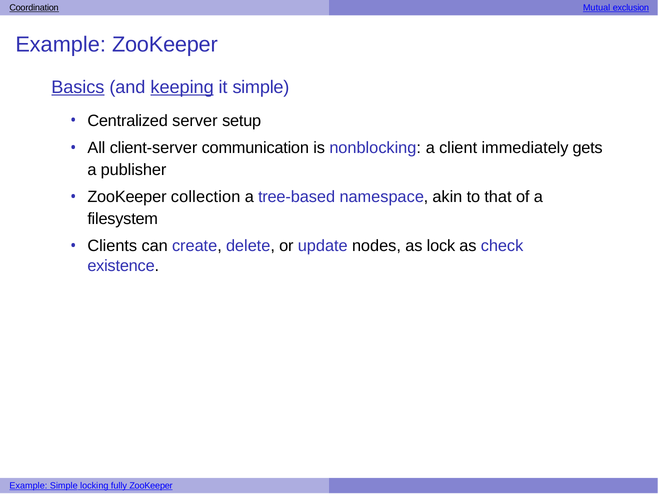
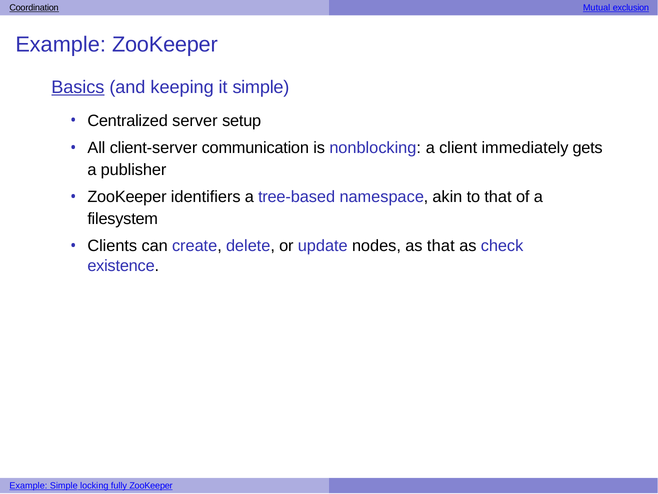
keeping underline: present -> none
collection: collection -> identifiers
as lock: lock -> that
